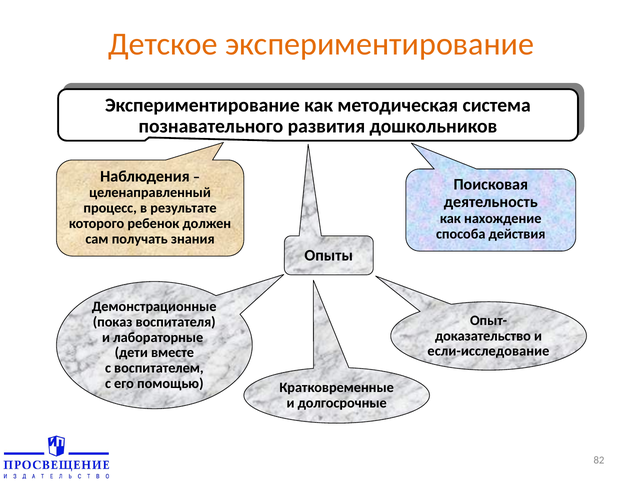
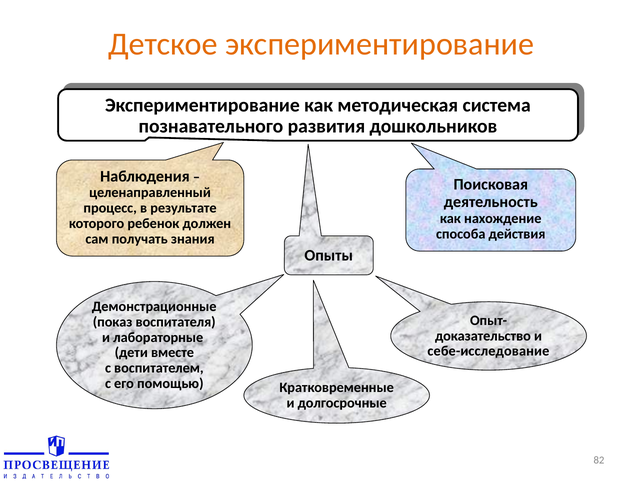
если-исследование: если-исследование -> себе-исследование
